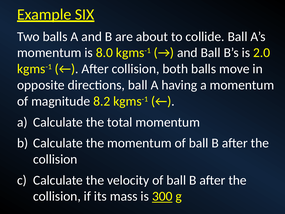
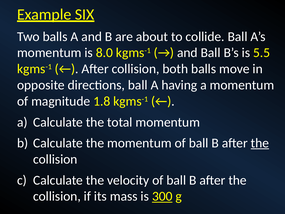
2.0: 2.0 -> 5.5
8.2: 8.2 -> 1.8
the at (260, 143) underline: none -> present
